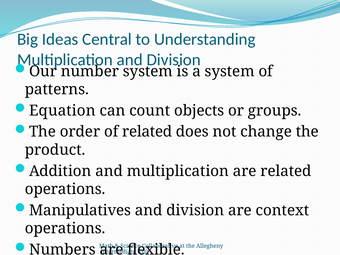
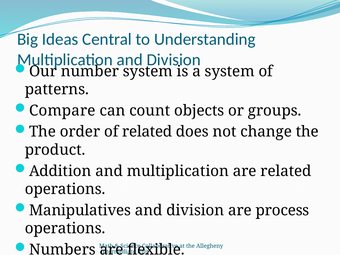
Equation: Equation -> Compare
context: context -> process
